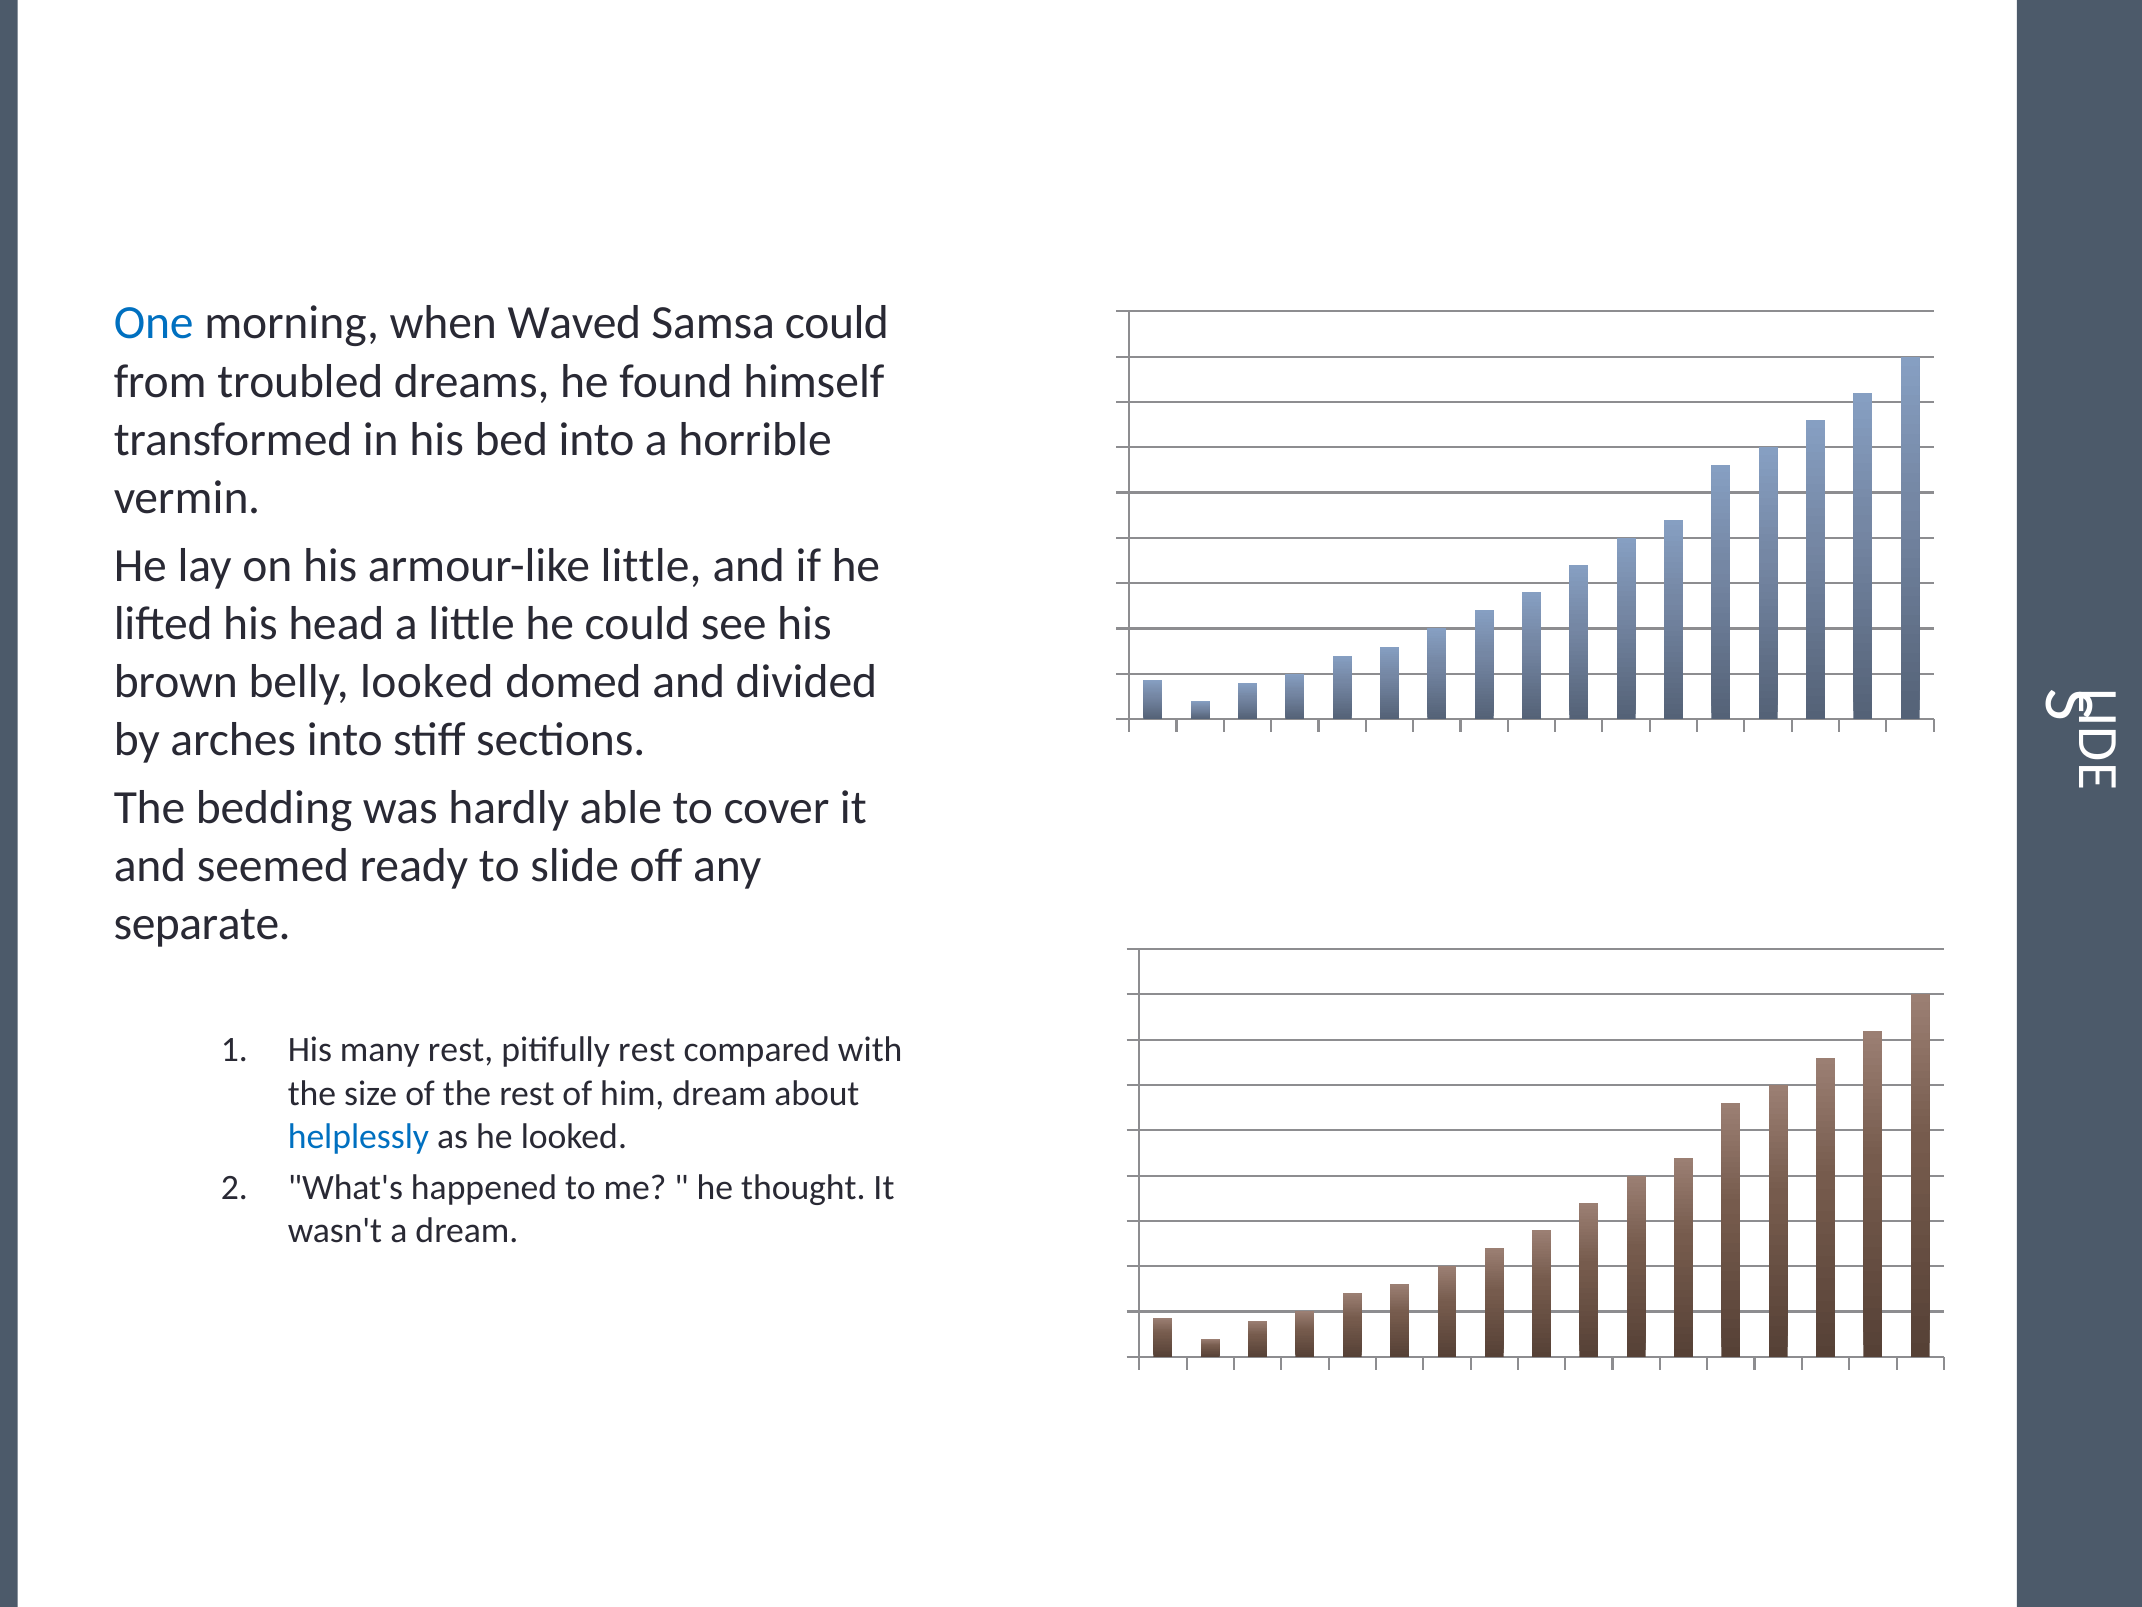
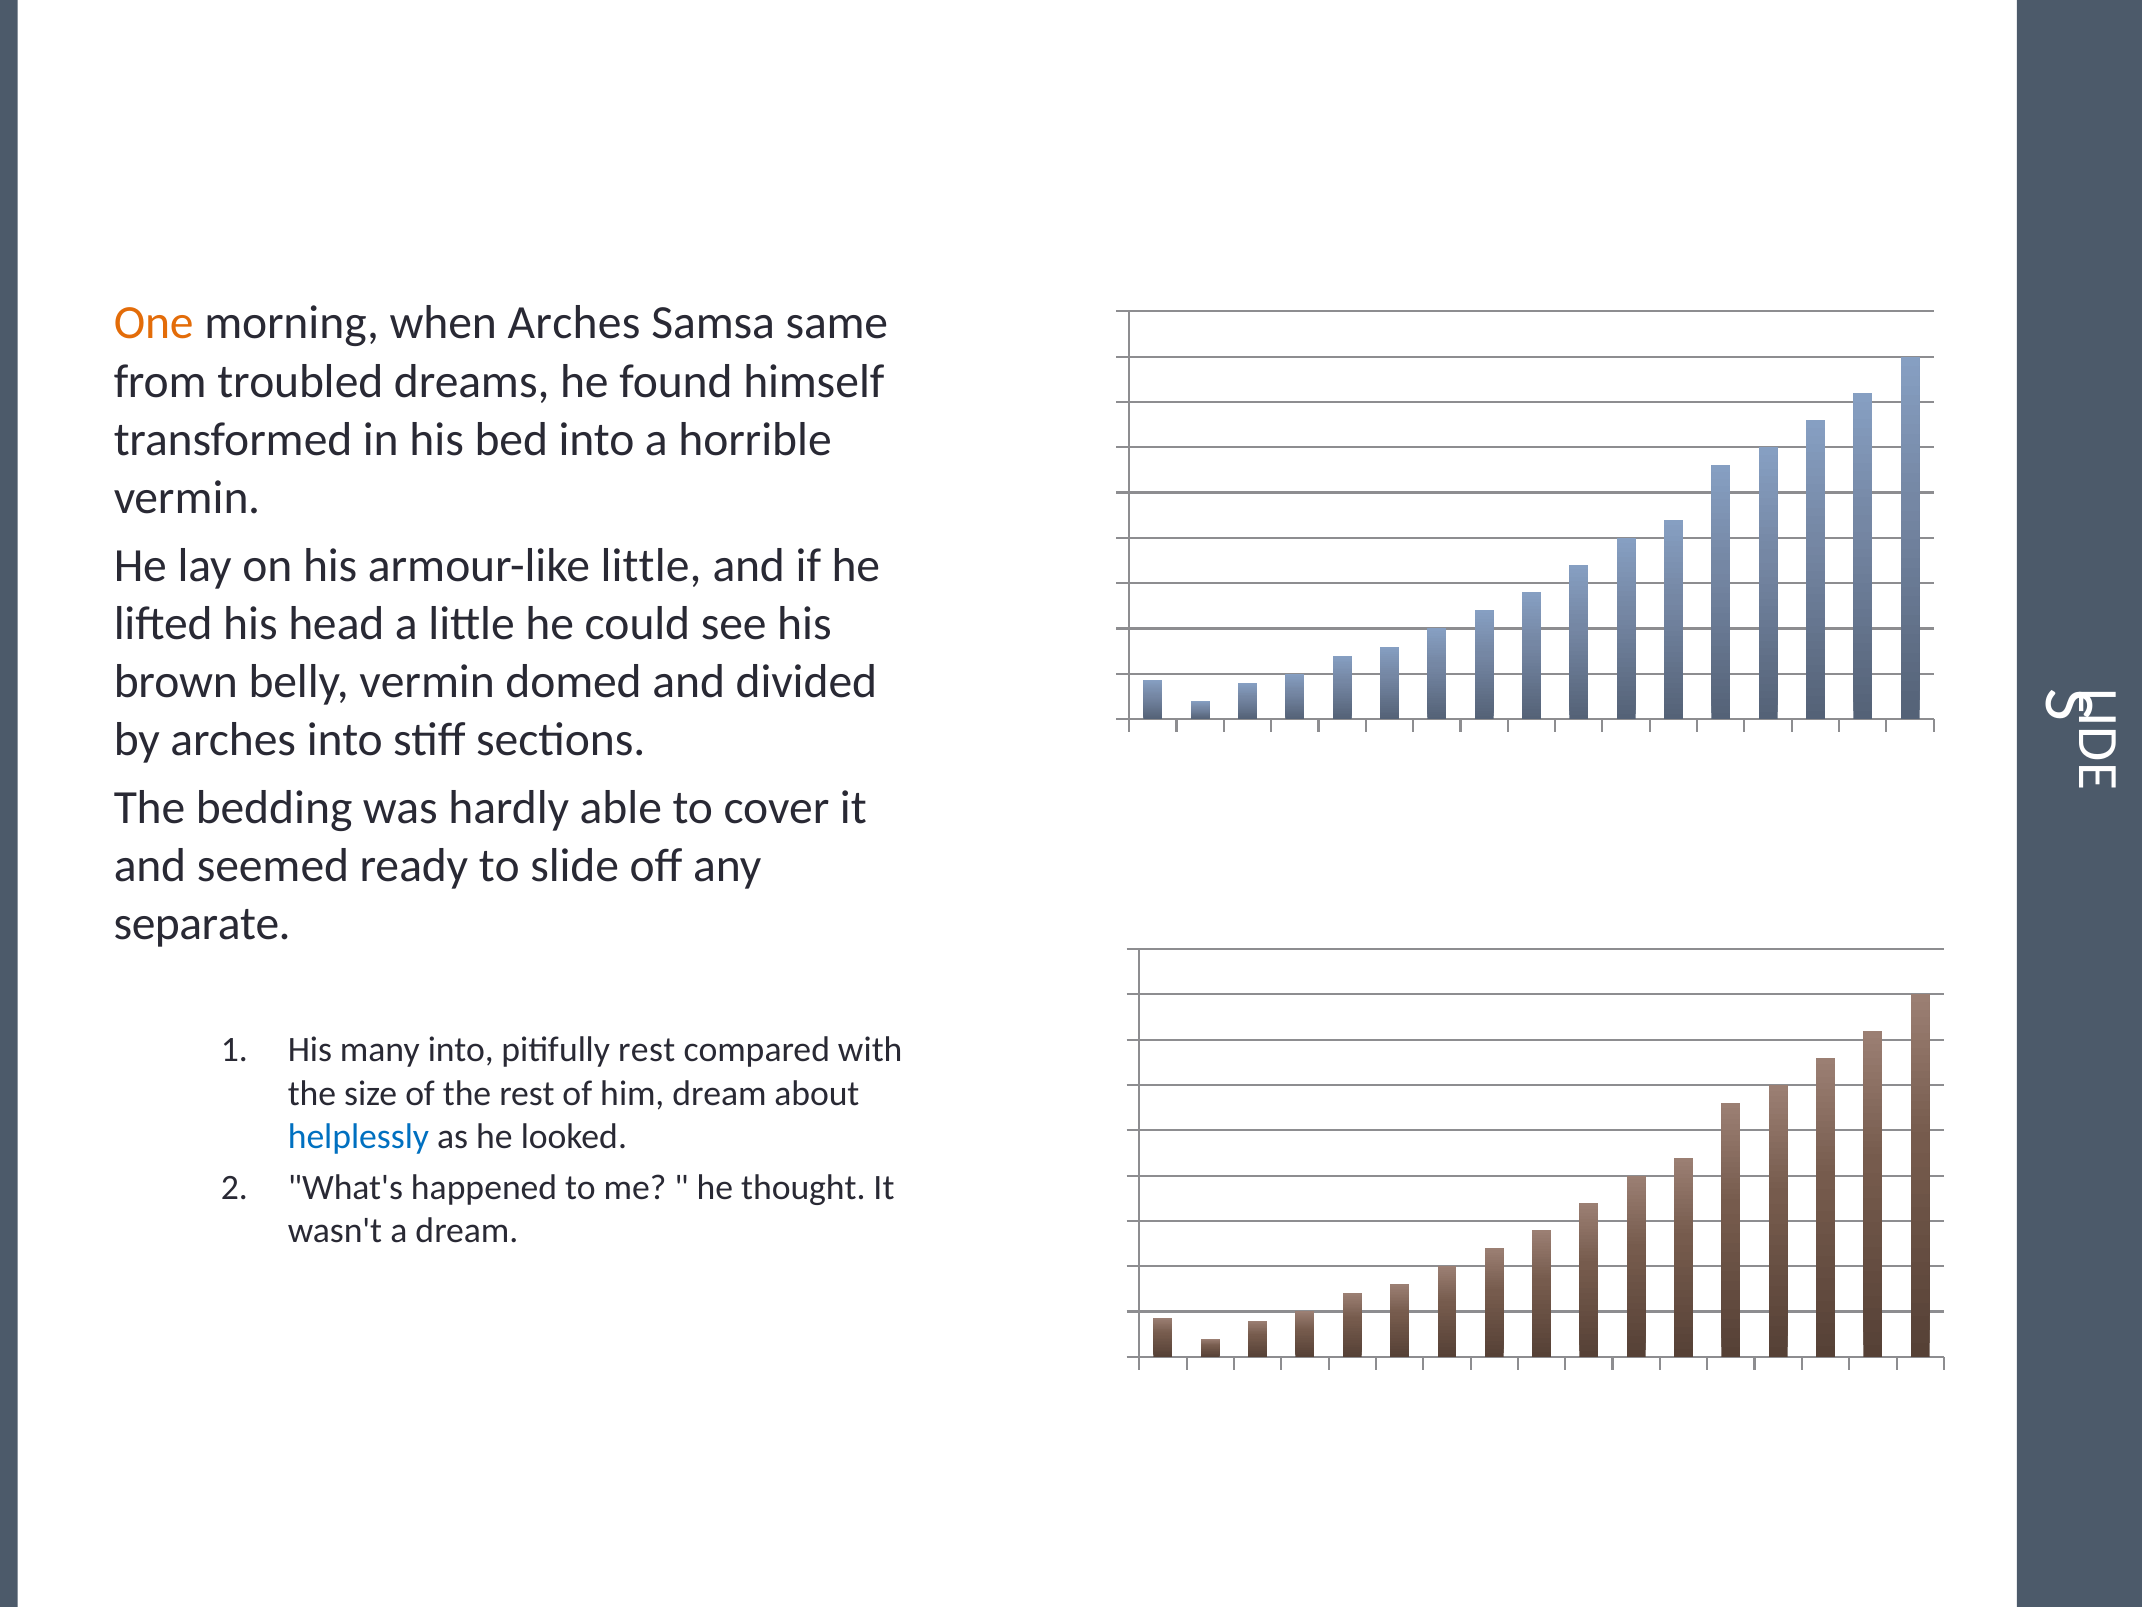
One colour: blue -> orange
when Waved: Waved -> Arches
Samsa could: could -> same
belly looked: looked -> vermin
many rest: rest -> into
